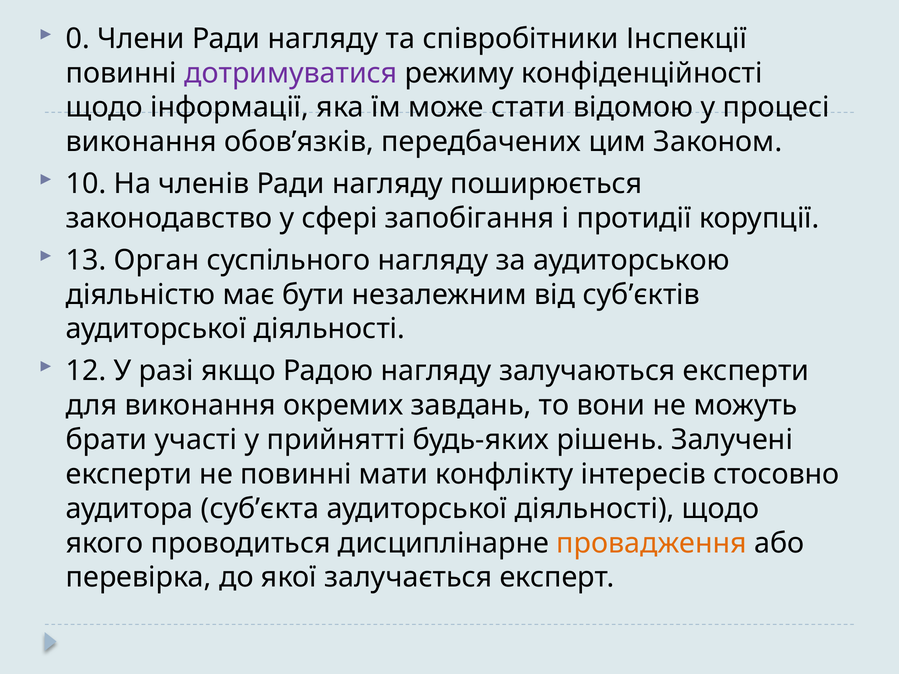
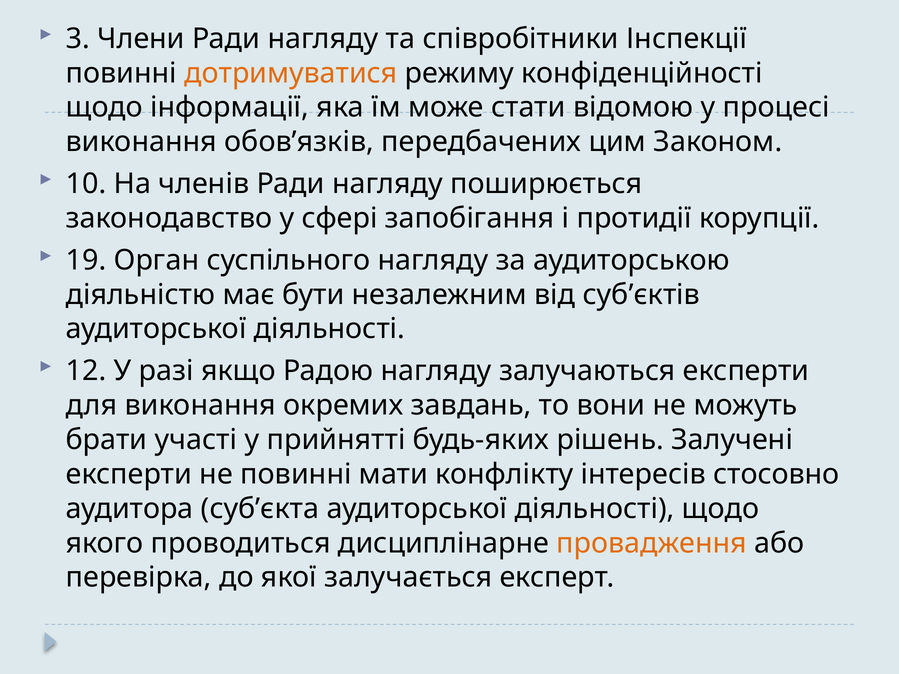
0: 0 -> 3
дотримуватися colour: purple -> orange
13: 13 -> 19
